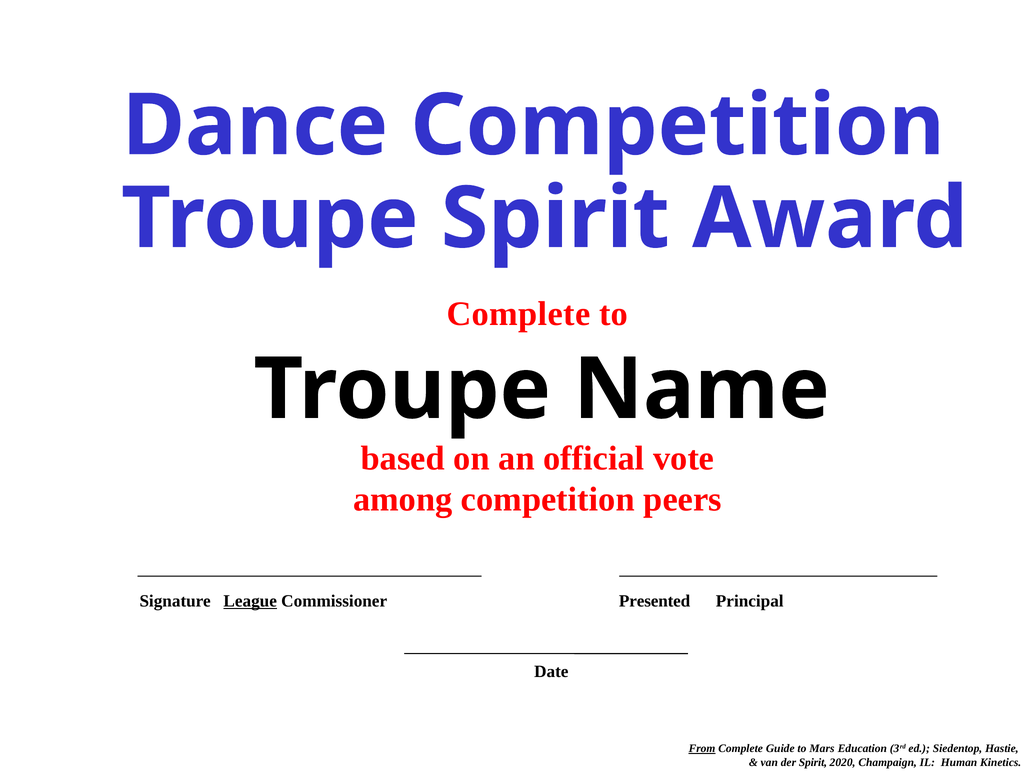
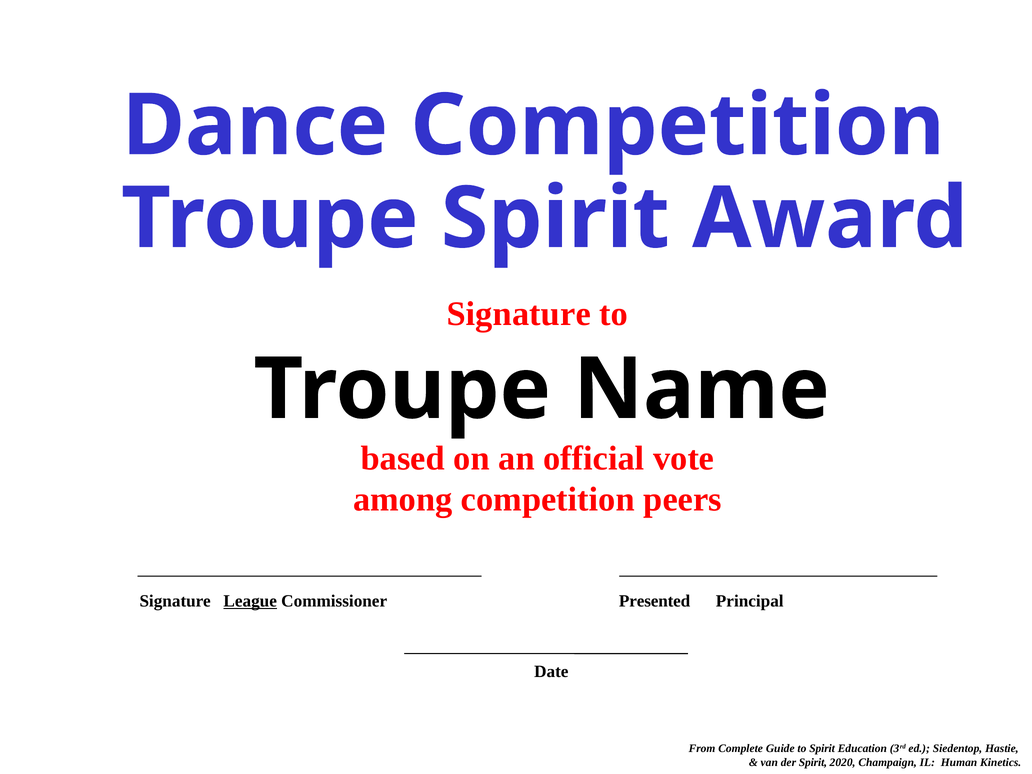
Complete at (519, 314): Complete -> Signature
From underline: present -> none
to Mars: Mars -> Spirit
